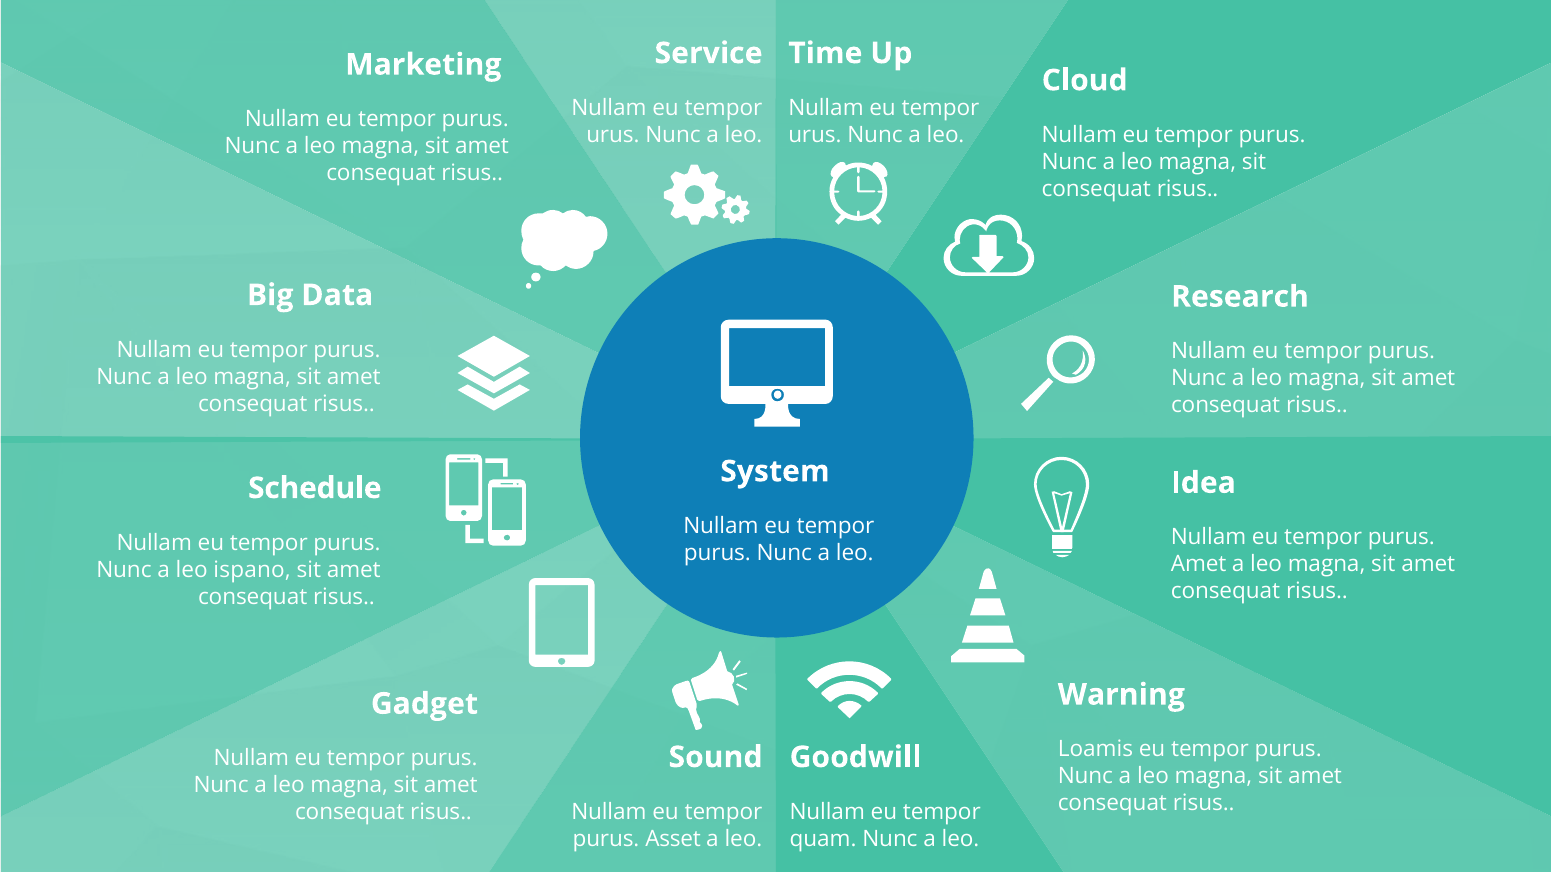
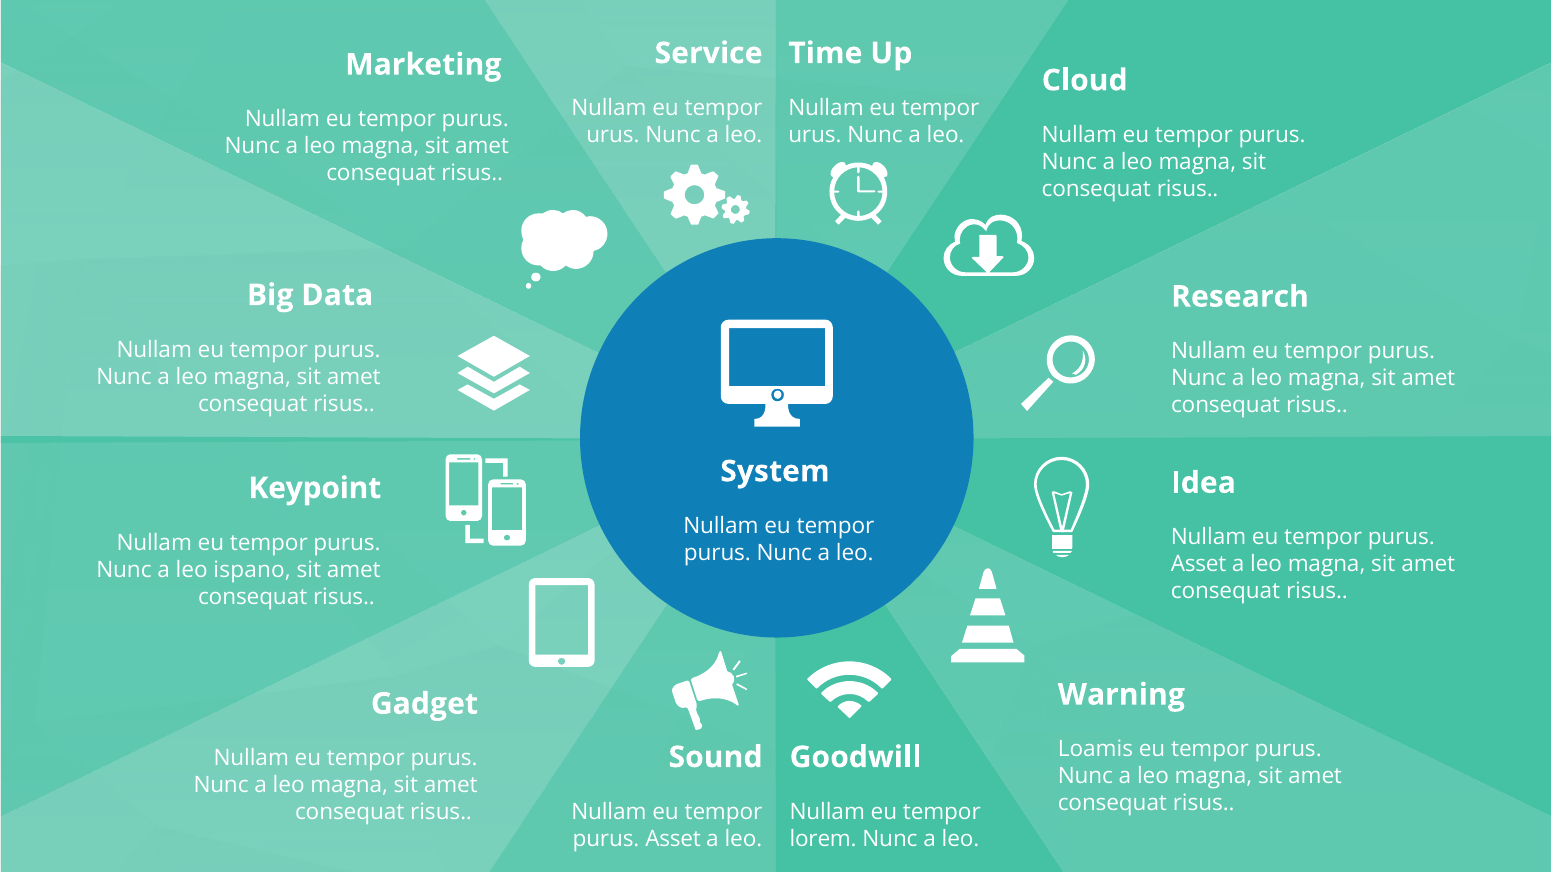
Schedule: Schedule -> Keypoint
Amet at (1199, 565): Amet -> Asset
quam: quam -> lorem
